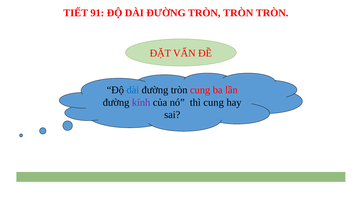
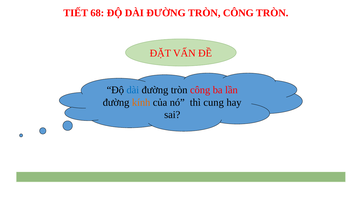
91: 91 -> 68
TRÒN at (238, 13): TRÒN -> CÔNG
cung at (200, 90): cung -> công
kính colour: purple -> orange
